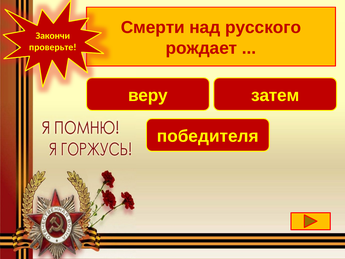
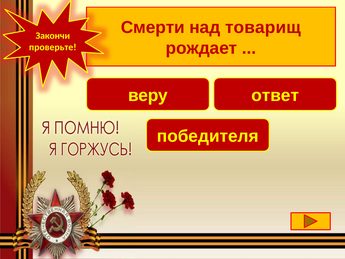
русского: русского -> товарищ
затем: затем -> ответ
